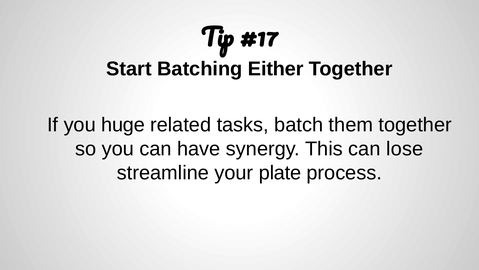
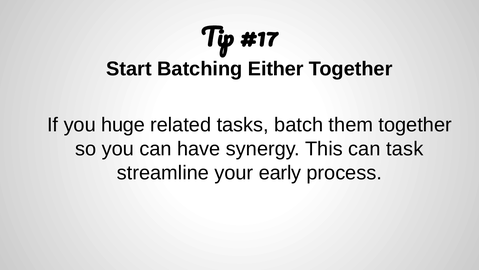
lose: lose -> task
plate: plate -> early
